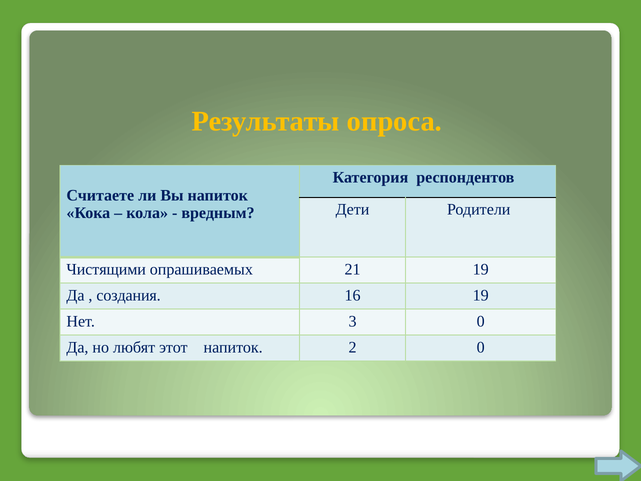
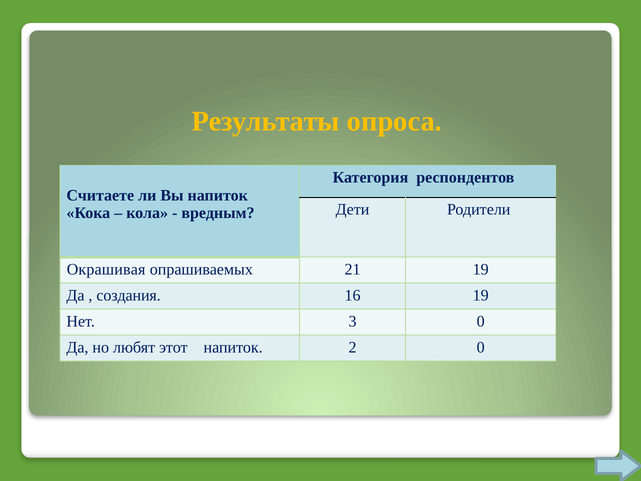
Чистящими: Чистящими -> Окрашивая
